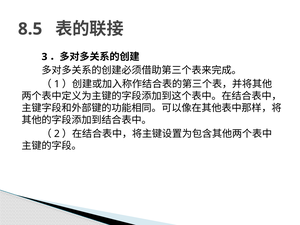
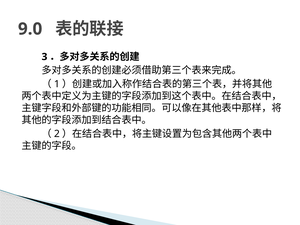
8.5: 8.5 -> 9.0
